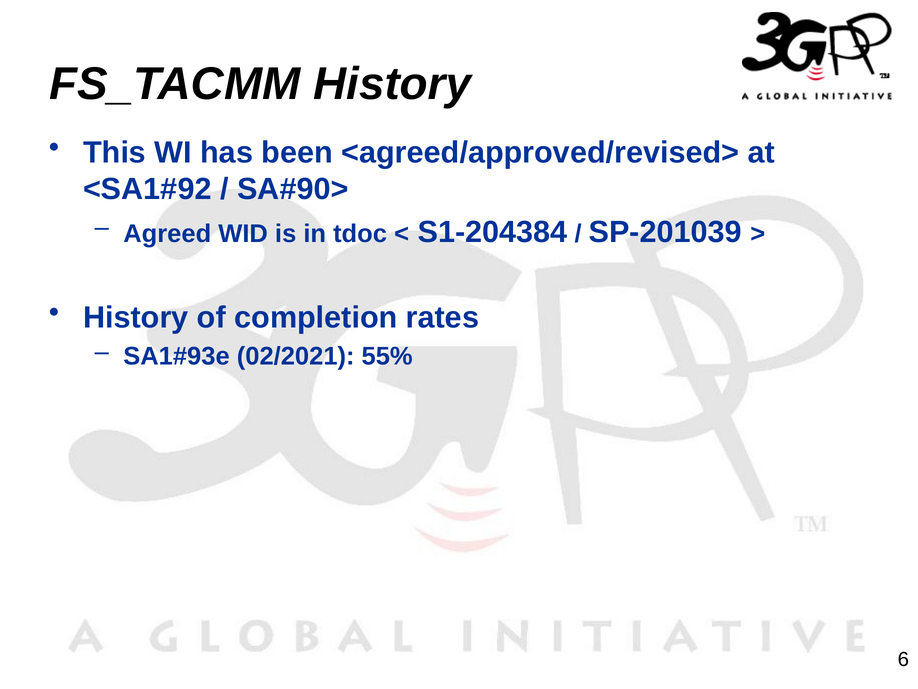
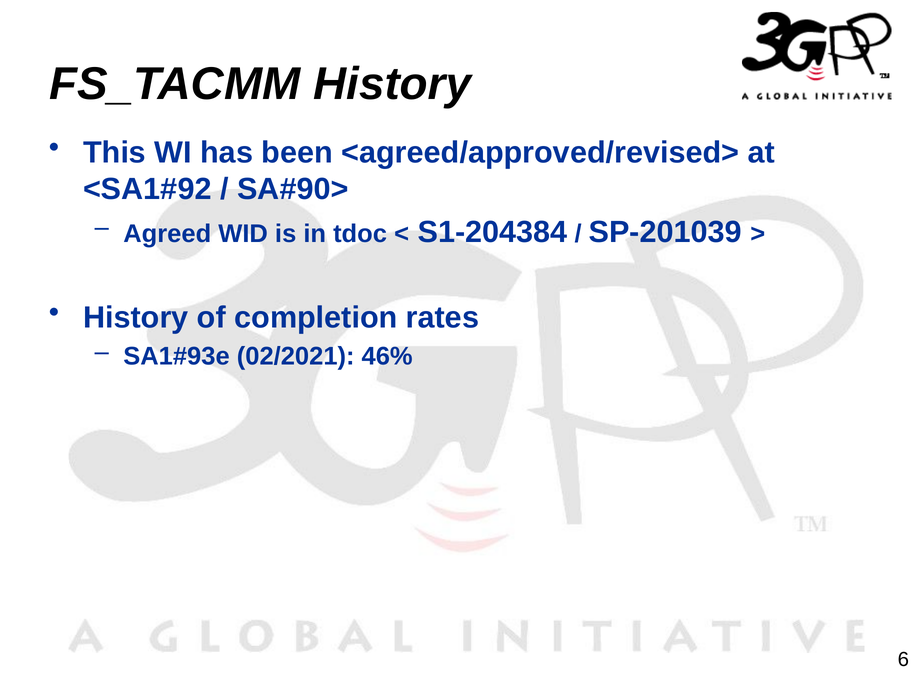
55%: 55% -> 46%
